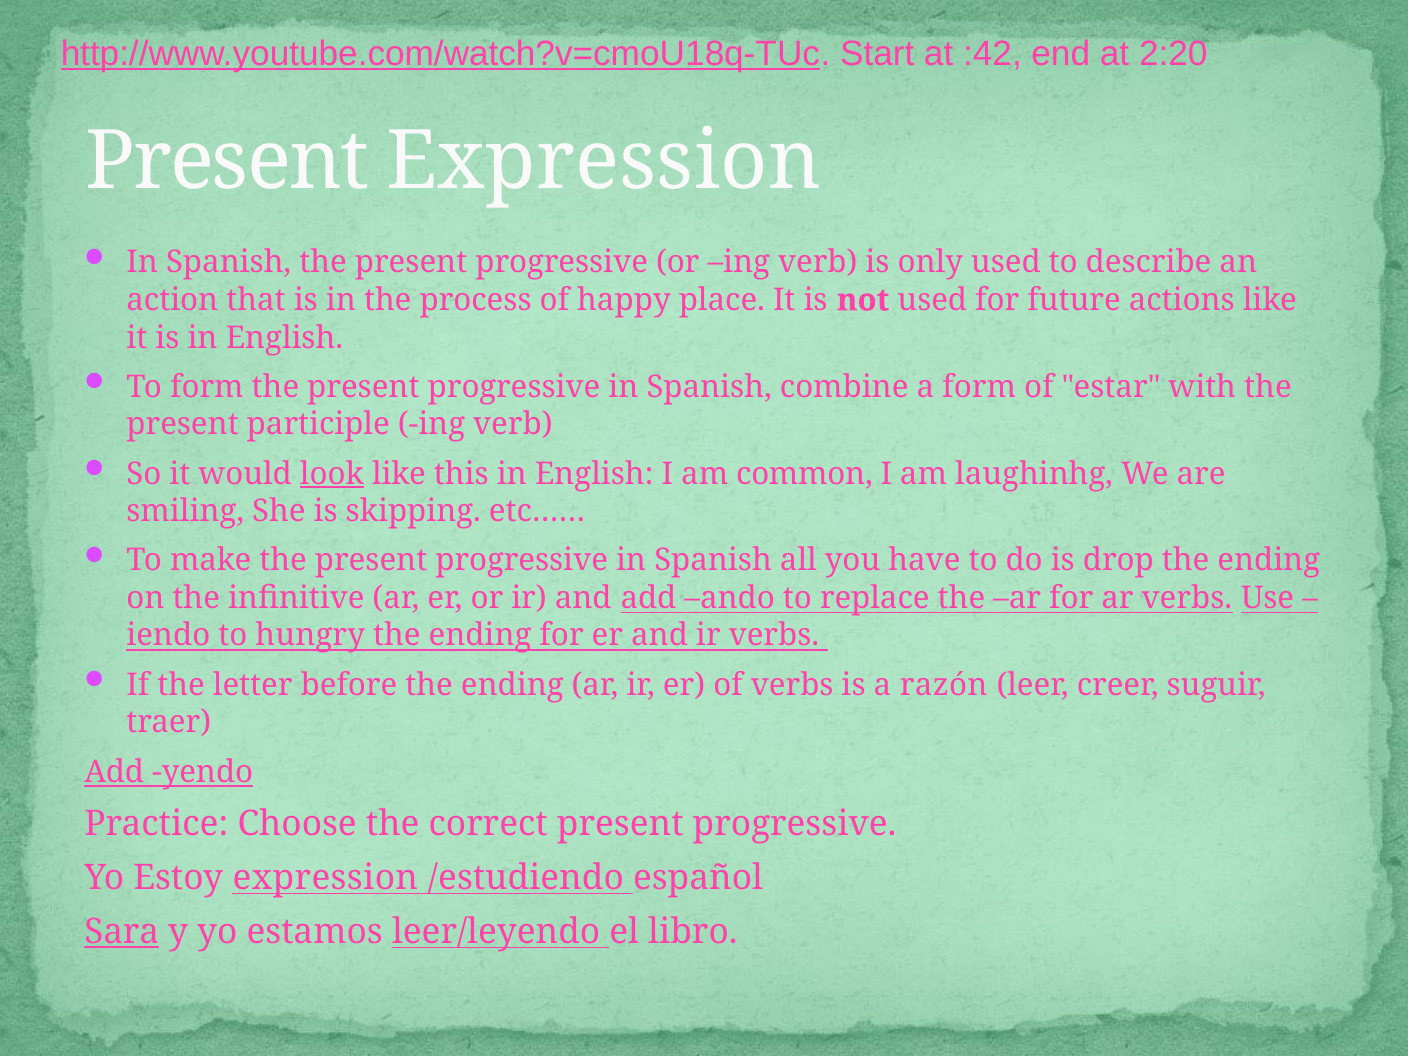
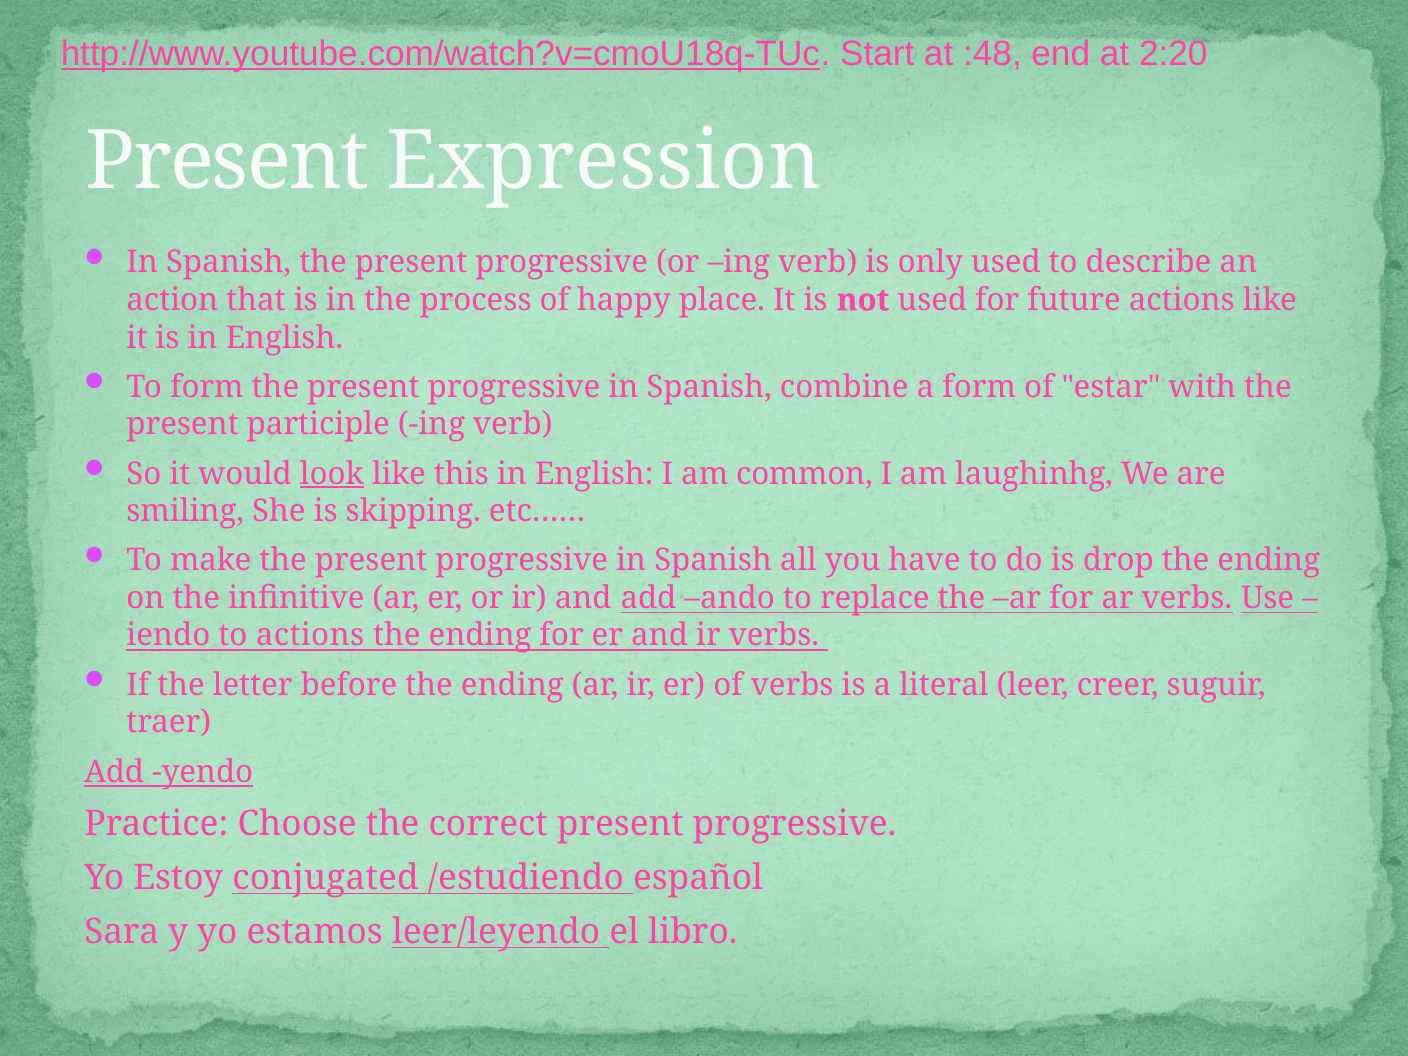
:42: :42 -> :48
to hungry: hungry -> actions
razón: razón -> literal
Estoy expression: expression -> conjugated
Sara underline: present -> none
